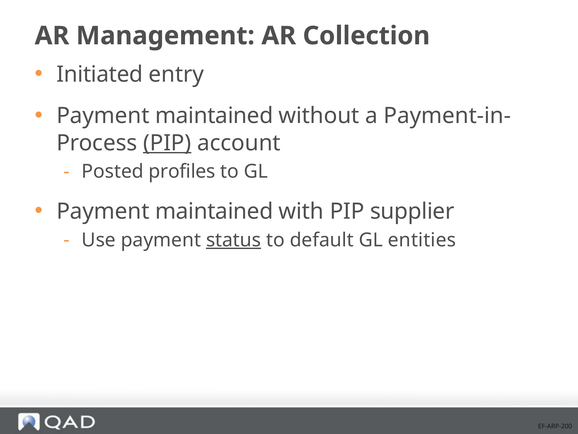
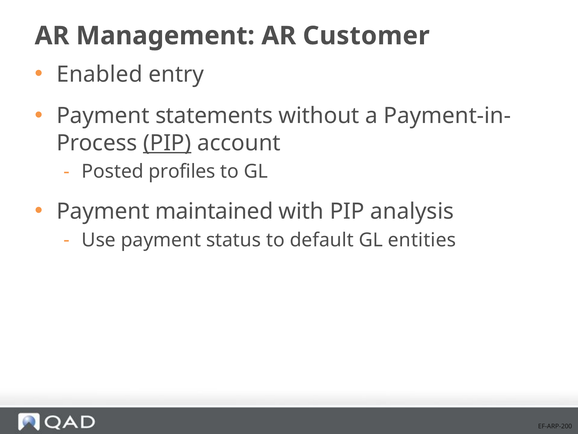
Collection: Collection -> Customer
Initiated: Initiated -> Enabled
maintained at (214, 116): maintained -> statements
supplier: supplier -> analysis
status underline: present -> none
